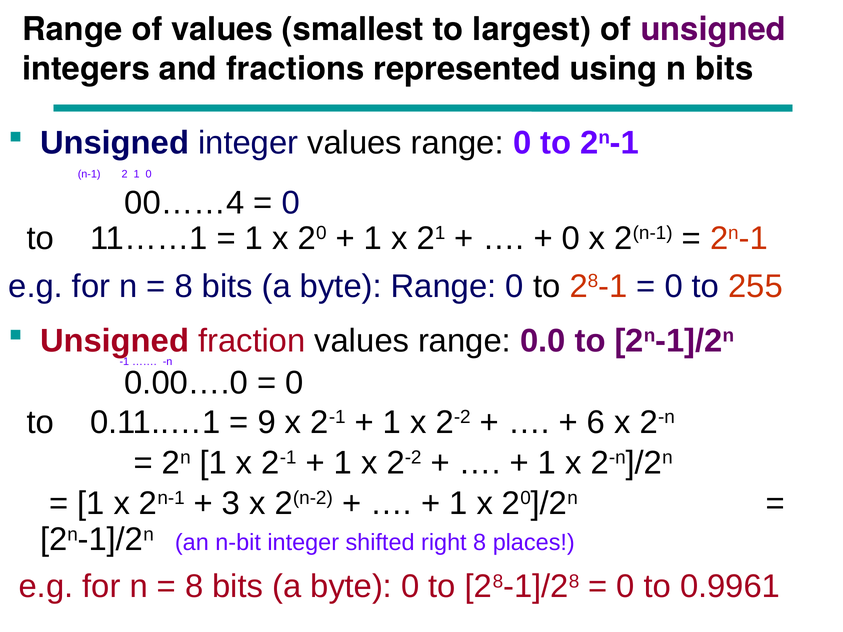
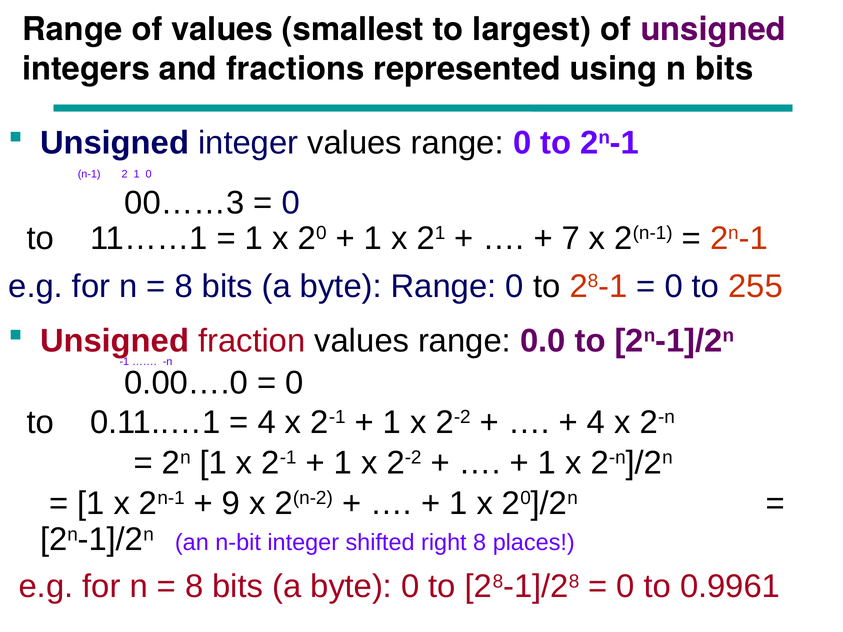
00……4: 00……4 -> 00……3
0 at (571, 238): 0 -> 7
9 at (267, 422): 9 -> 4
6 at (596, 422): 6 -> 4
3: 3 -> 9
